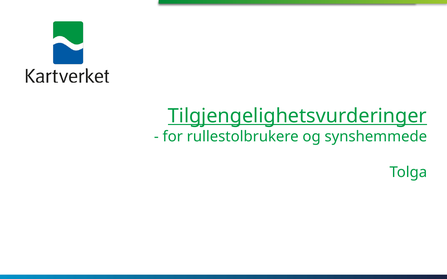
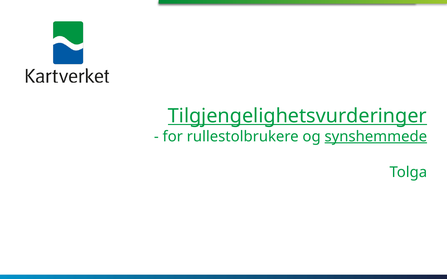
synshemmede underline: none -> present
